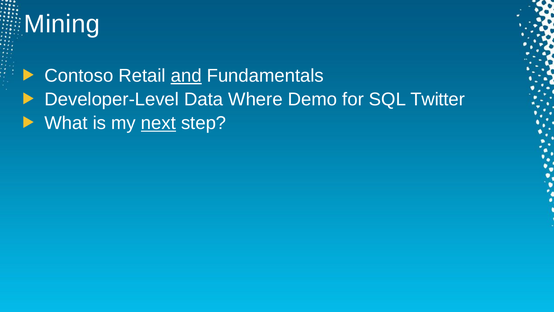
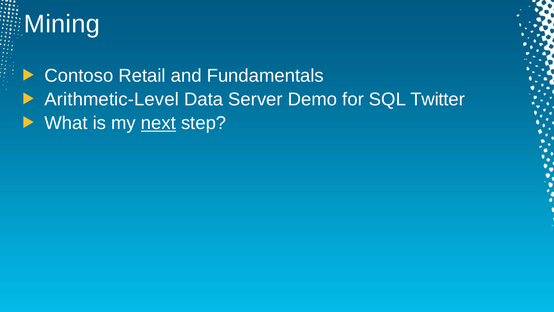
and underline: present -> none
Developer-Level: Developer-Level -> Arithmetic-Level
Where: Where -> Server
